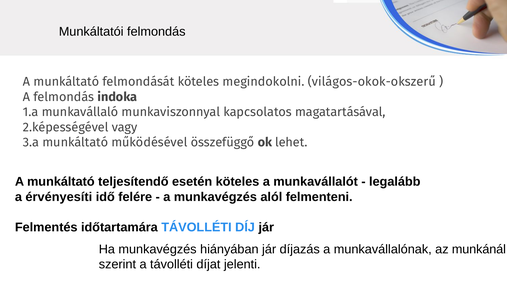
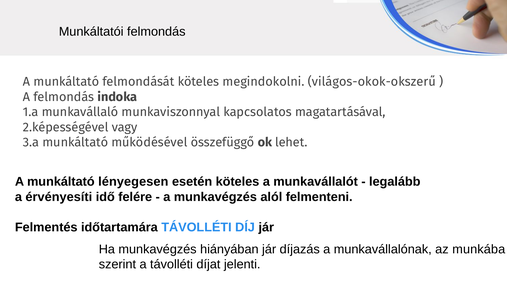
teljesítendő: teljesítendő -> lényegesen
munkánál: munkánál -> munkába
